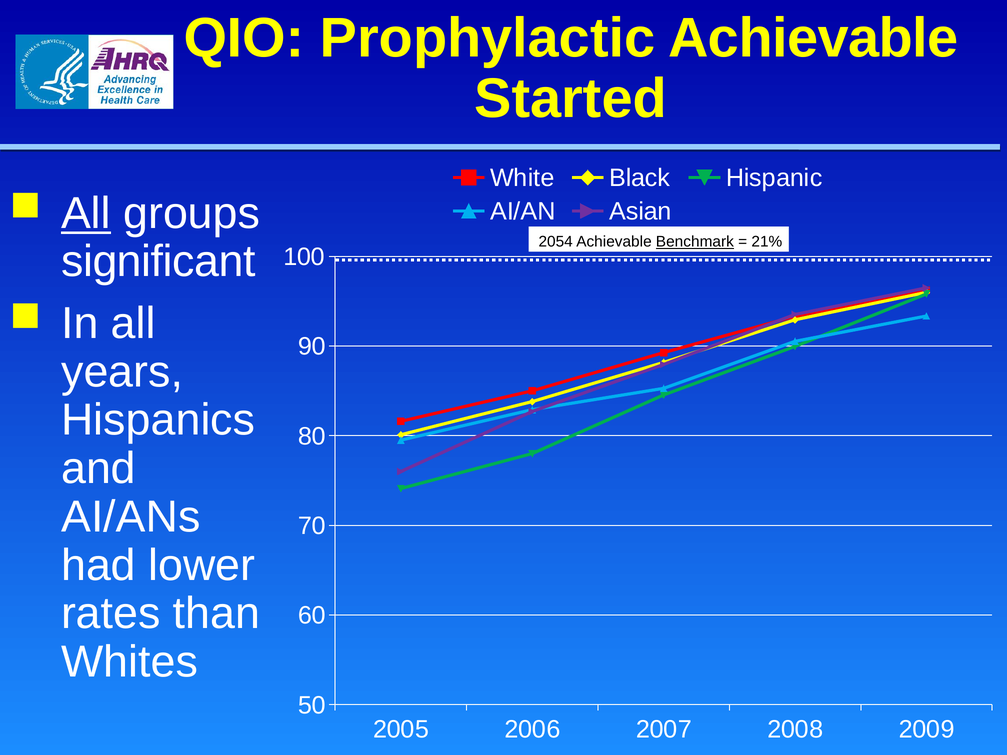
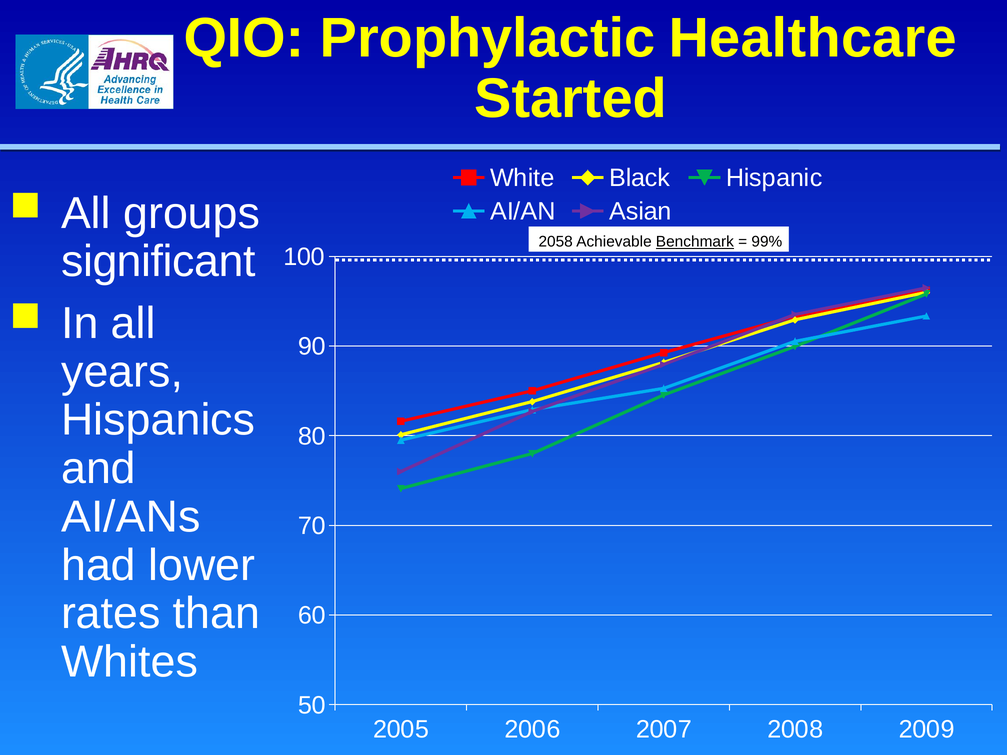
Prophylactic Achievable: Achievable -> Healthcare
All at (86, 213) underline: present -> none
2054: 2054 -> 2058
21%: 21% -> 99%
